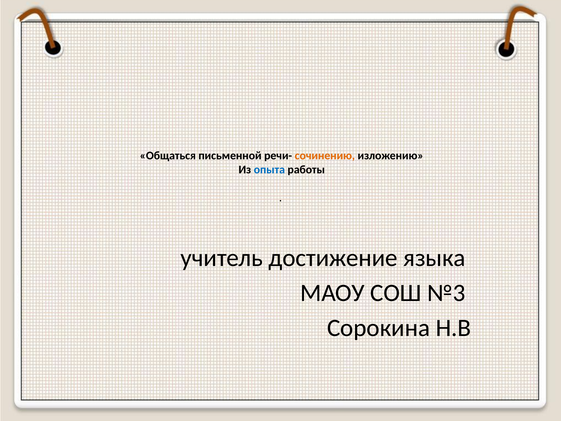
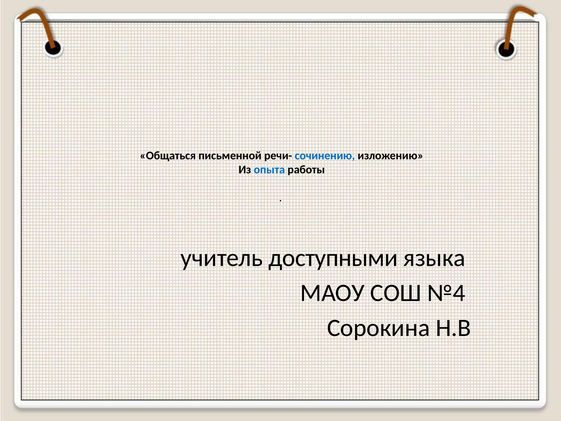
сочинению colour: orange -> blue
достижение: достижение -> доступными
№3: №3 -> №4
